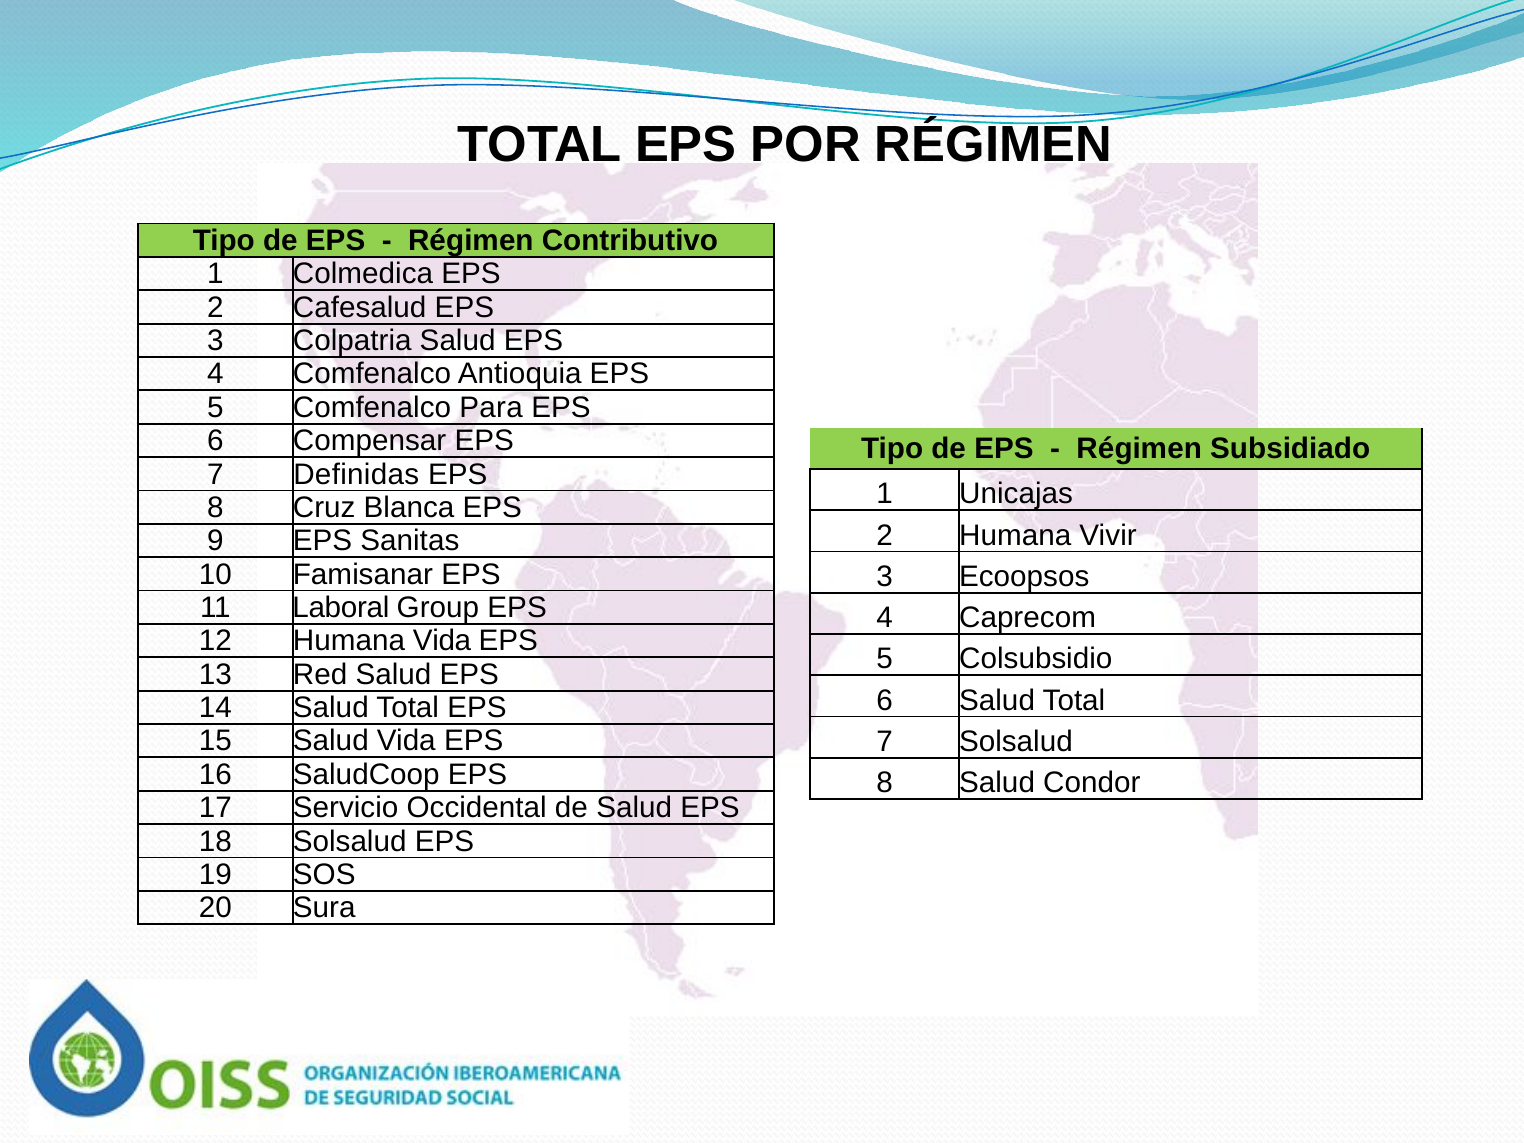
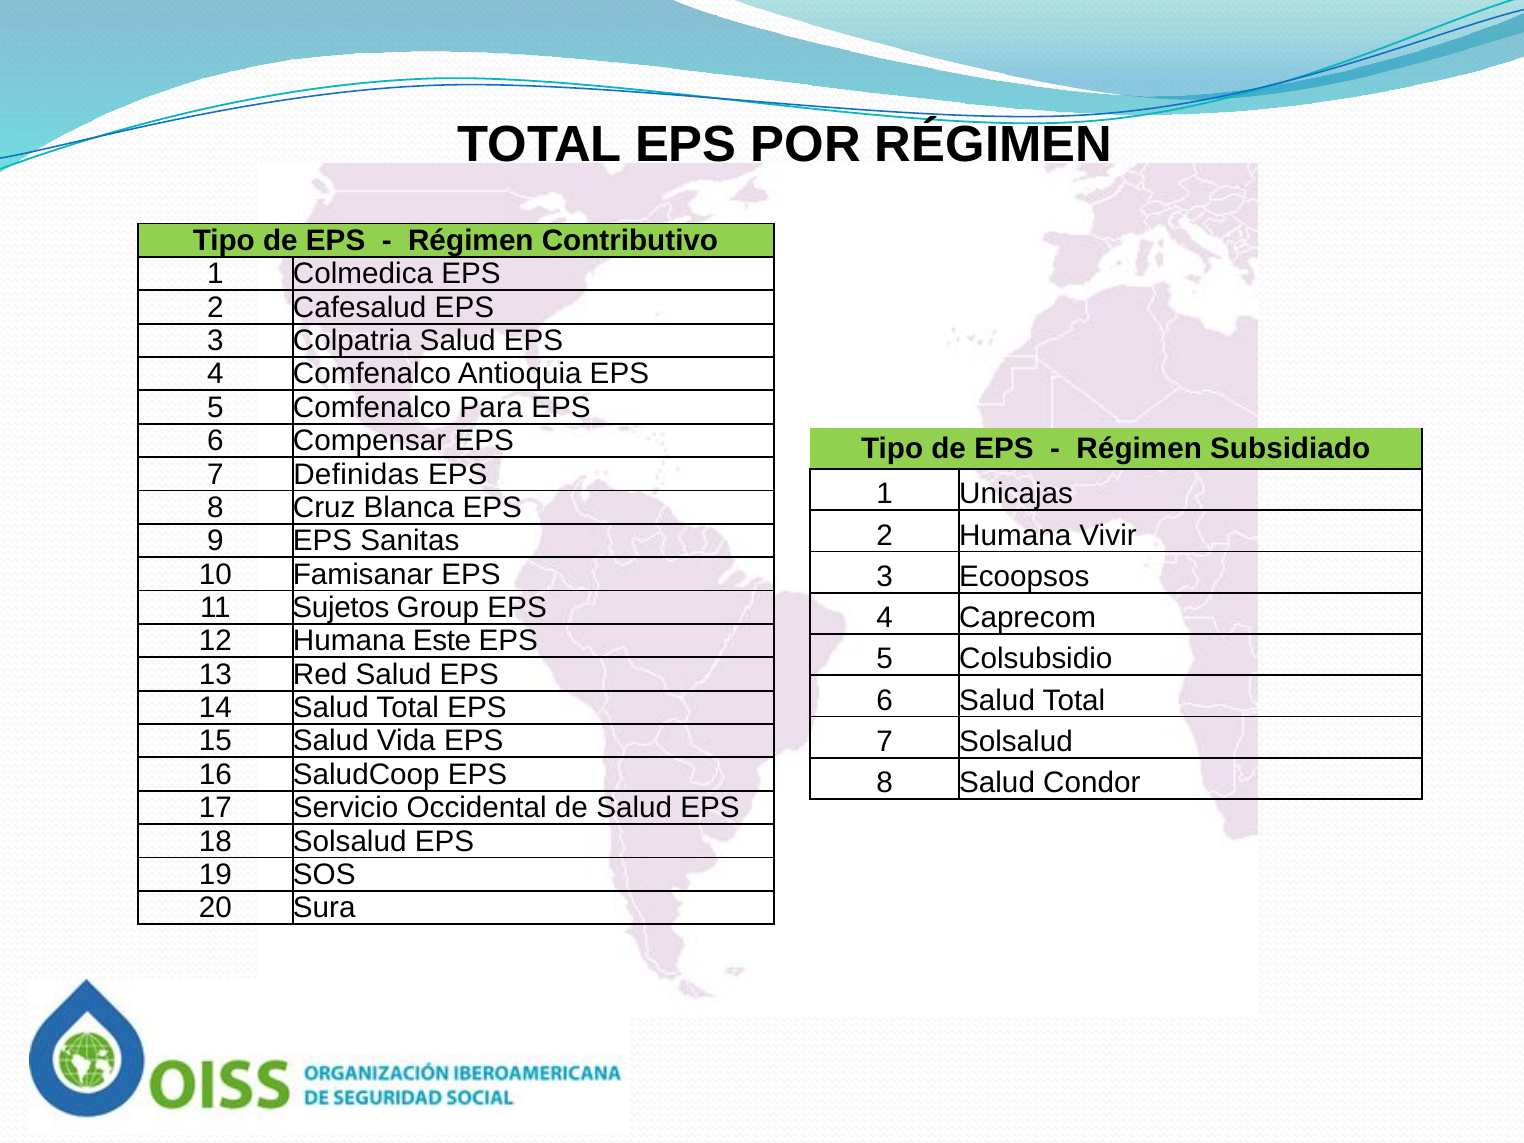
Laboral: Laboral -> Sujetos
Humana Vida: Vida -> Este
